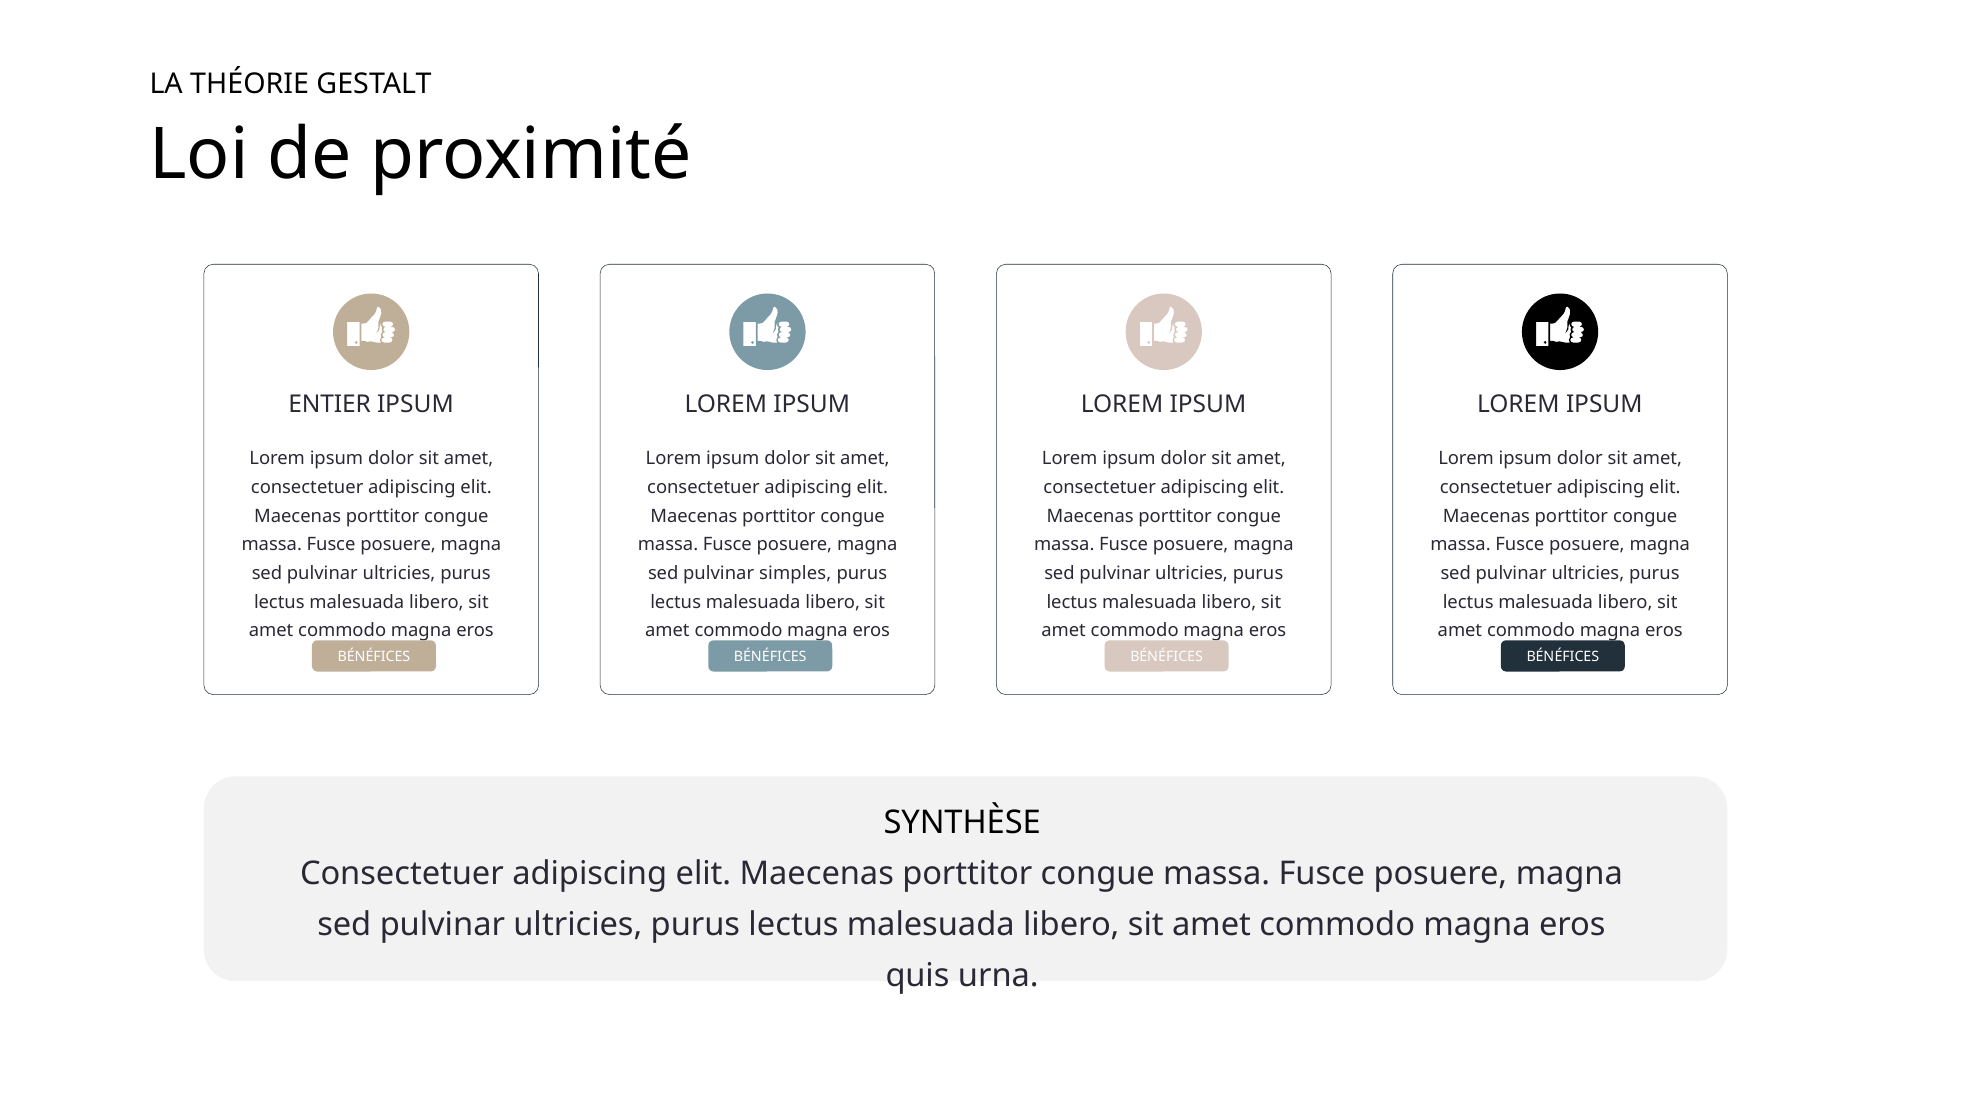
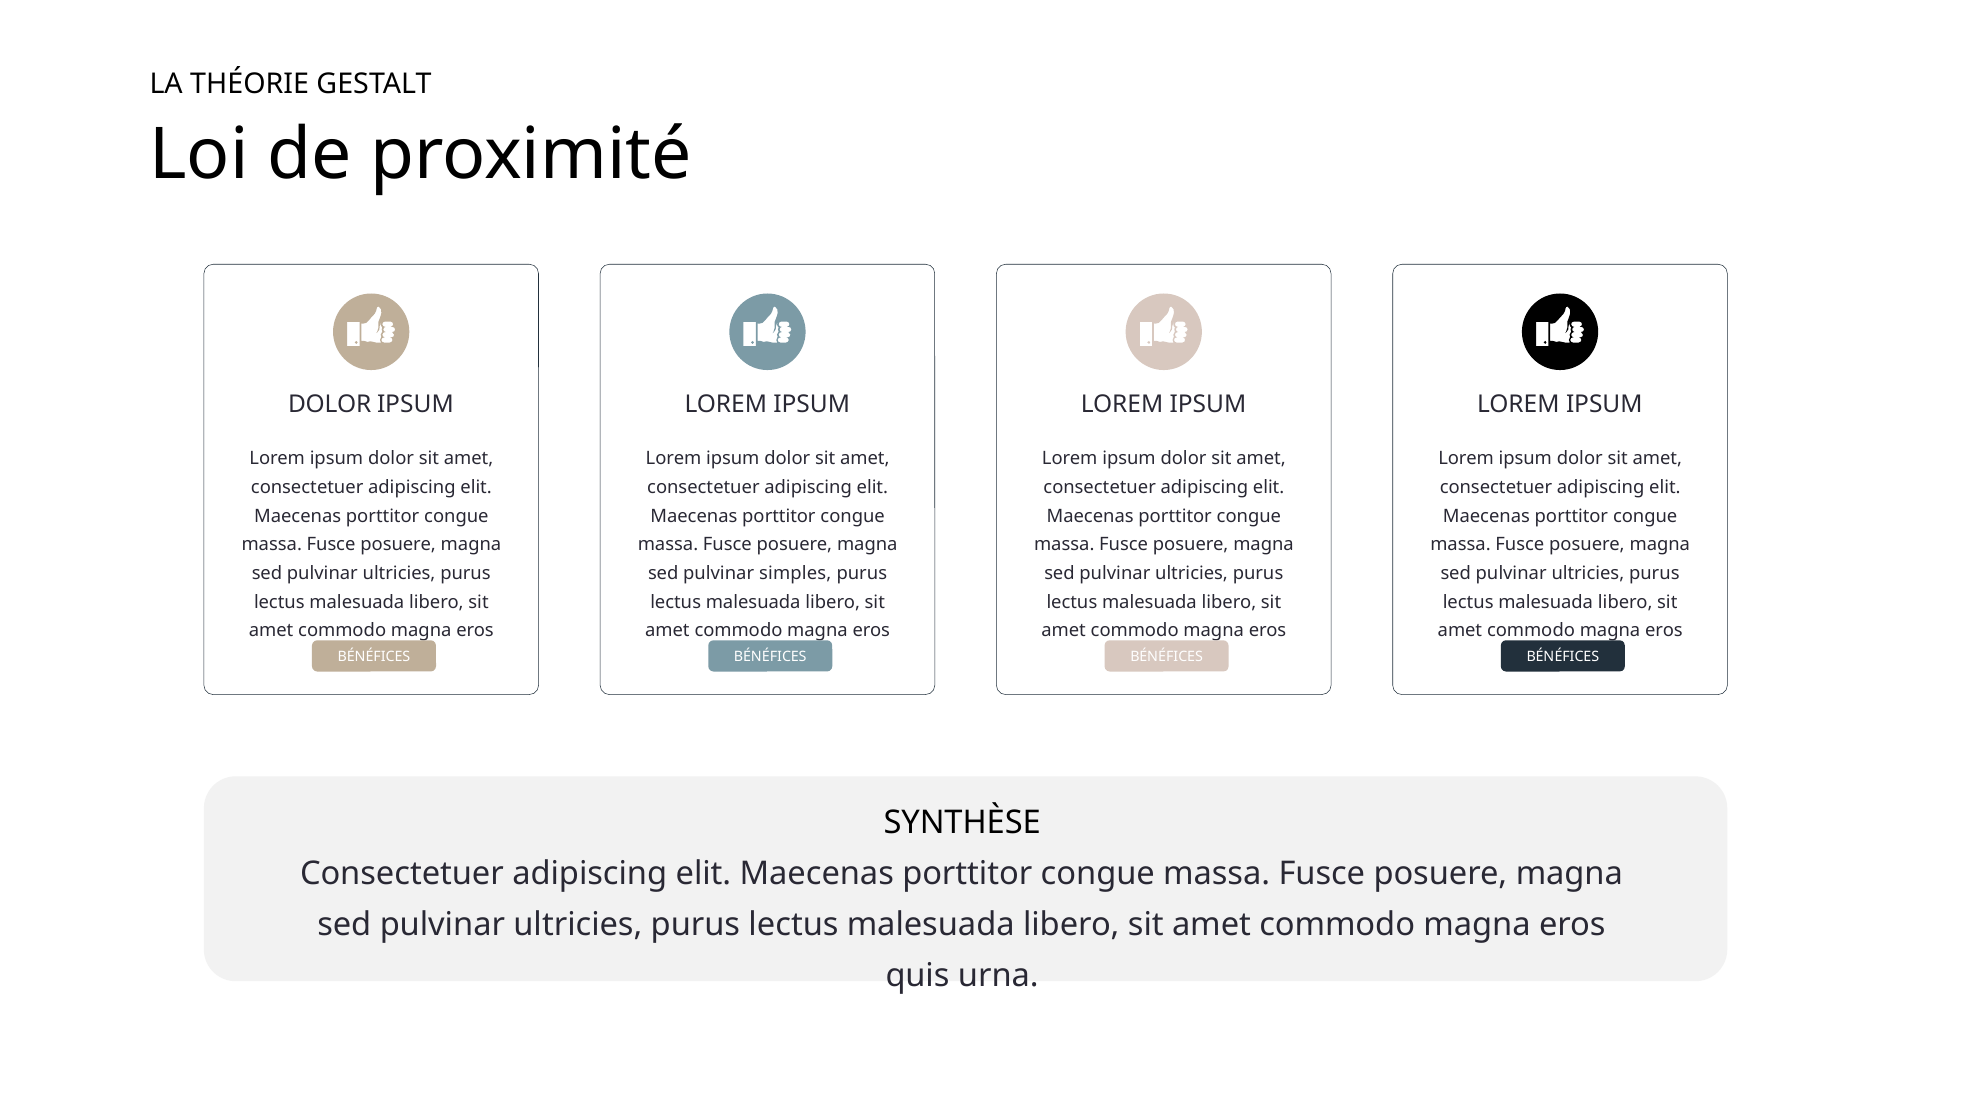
ENTIER at (330, 404): ENTIER -> DOLOR
